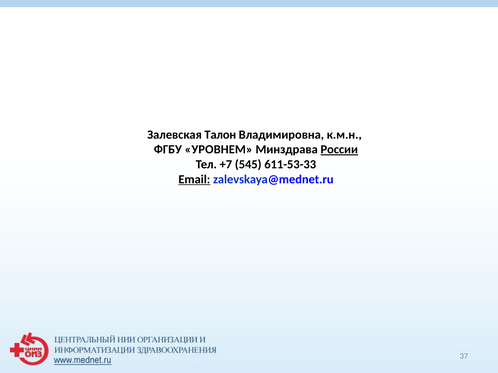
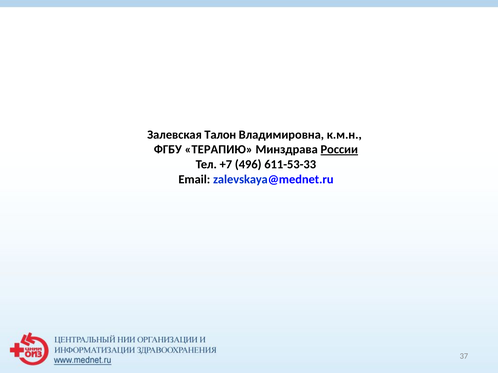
УРОВНЕМ: УРОВНЕМ -> ТЕРАПИЮ
545: 545 -> 496
Email underline: present -> none
